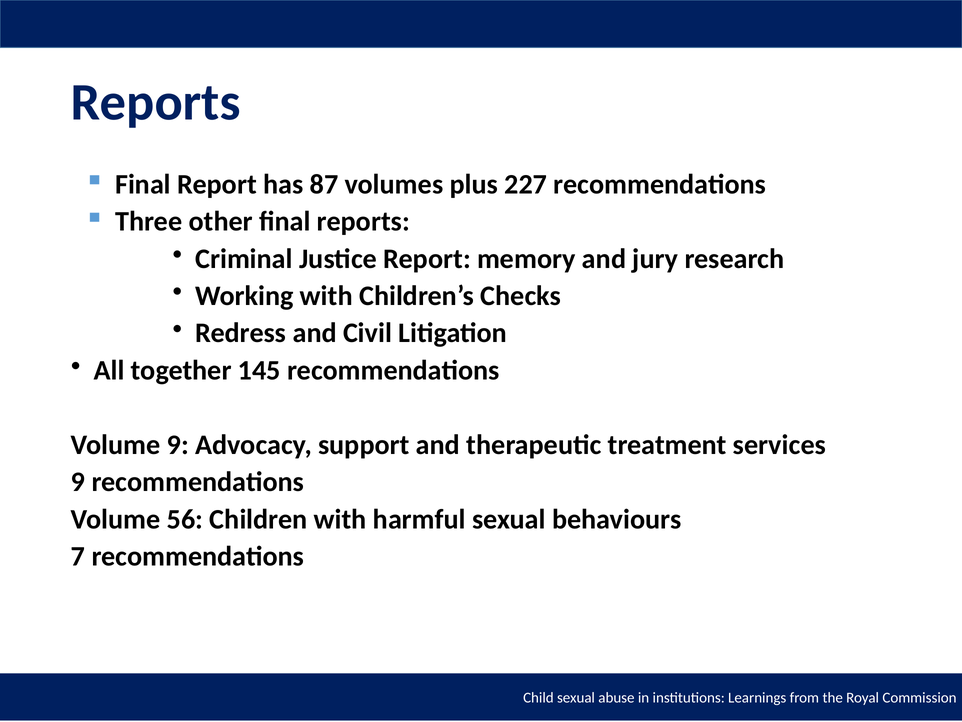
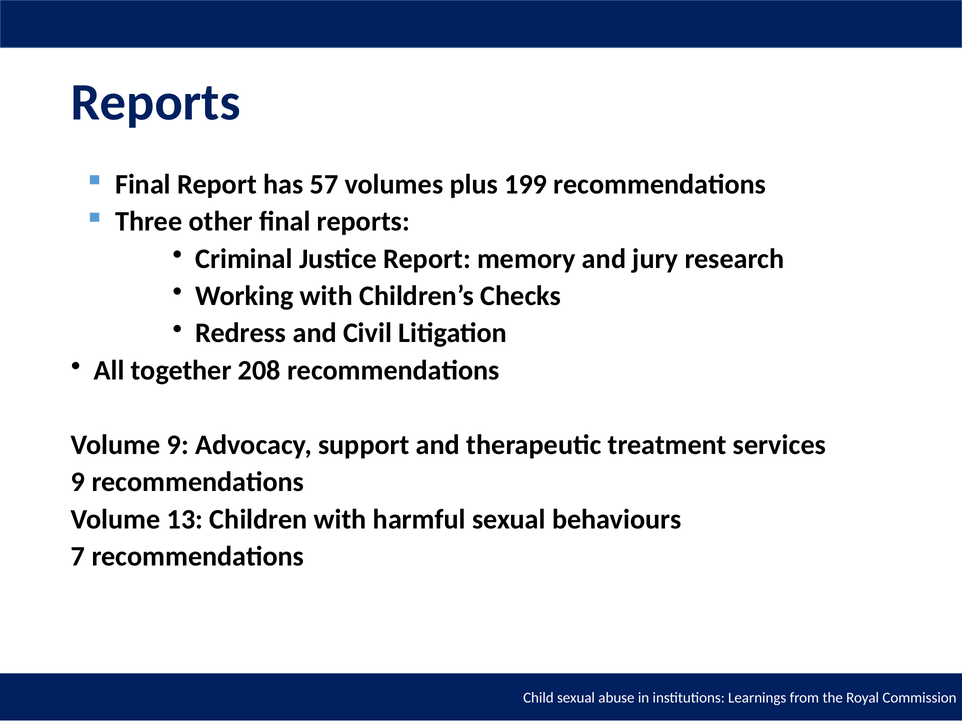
87: 87 -> 57
227: 227 -> 199
145: 145 -> 208
56: 56 -> 13
